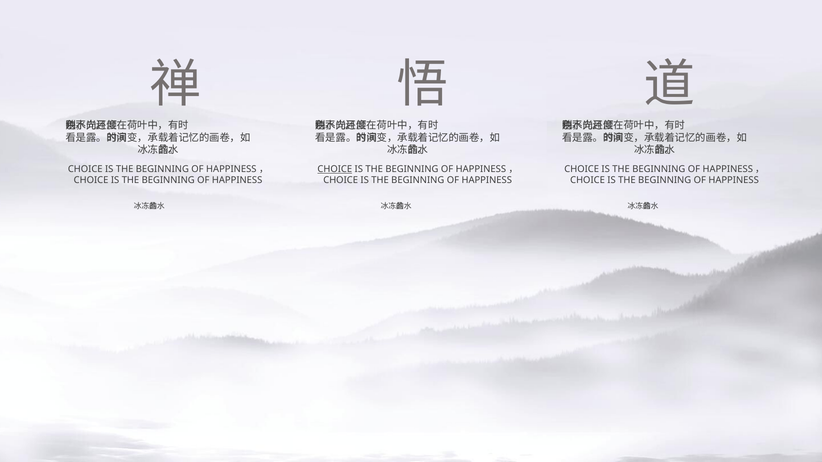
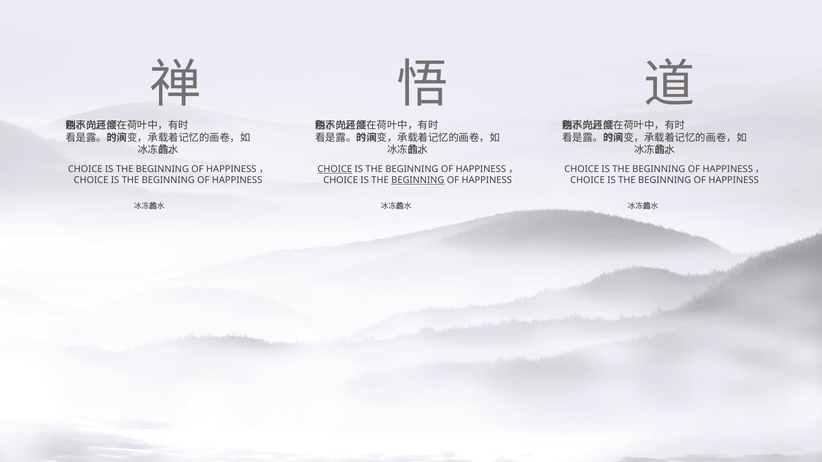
BEGINNING at (418, 180) underline: none -> present
